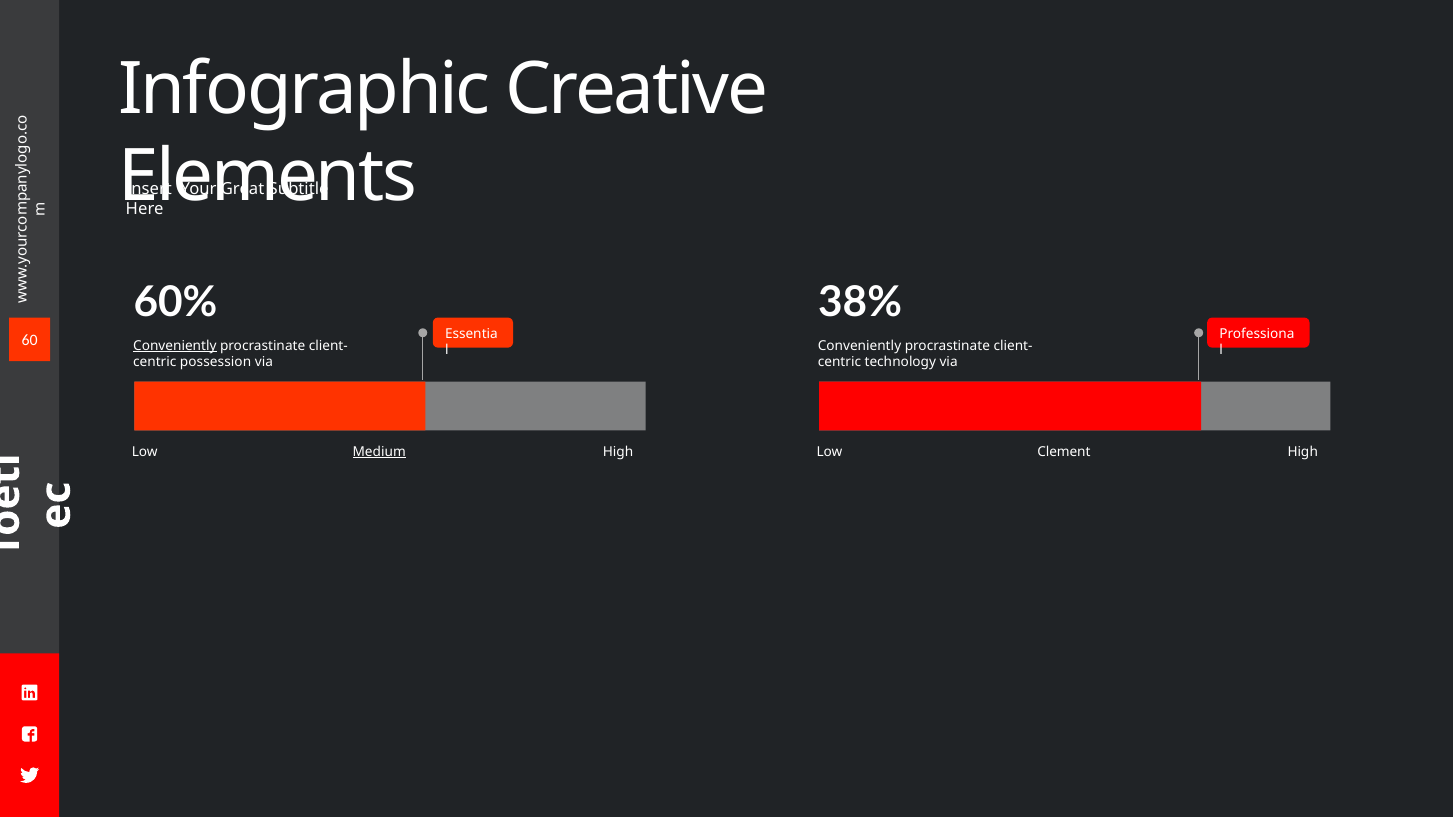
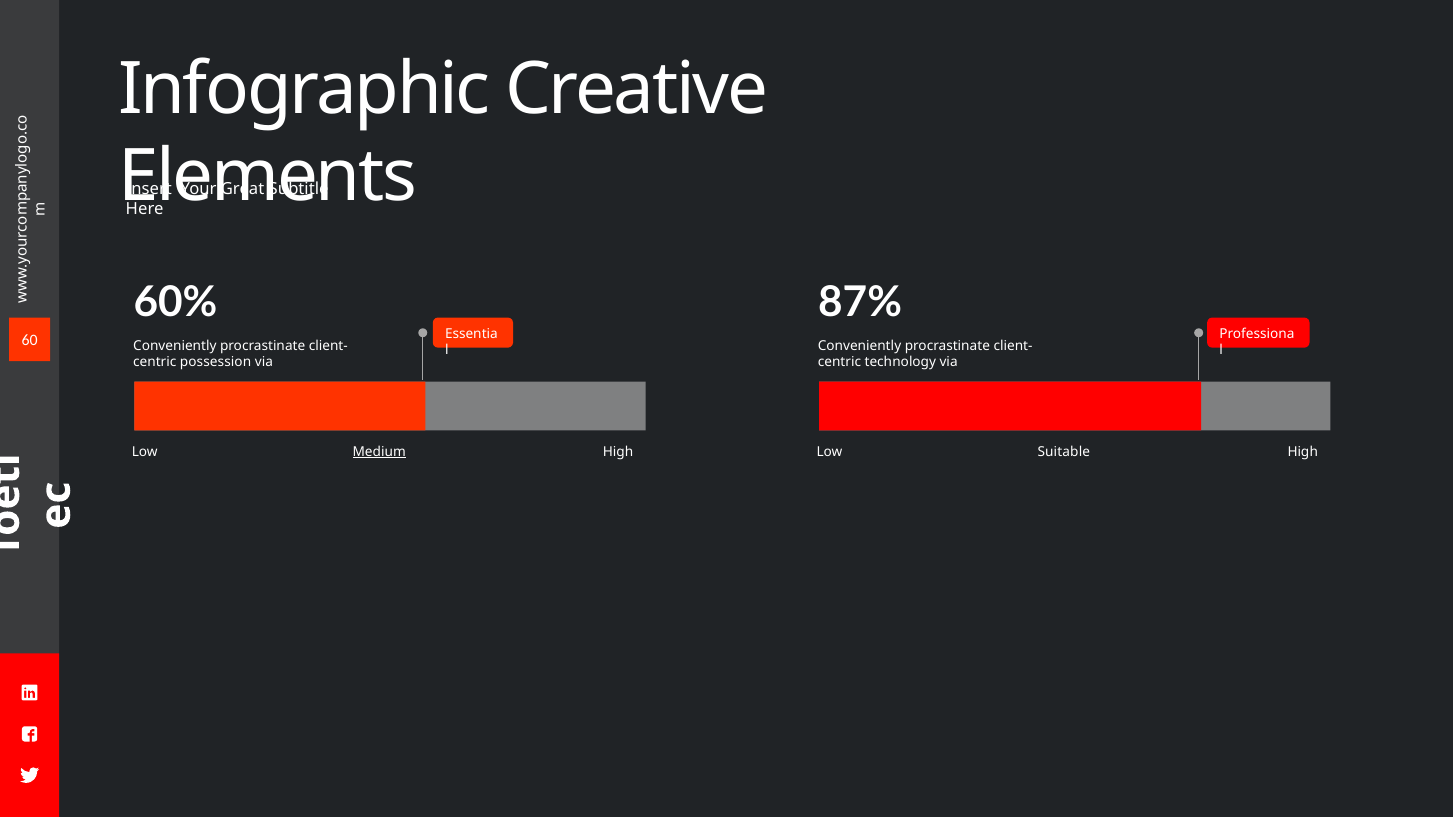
38%: 38% -> 87%
Conveniently at (175, 346) underline: present -> none
Clement: Clement -> Suitable
